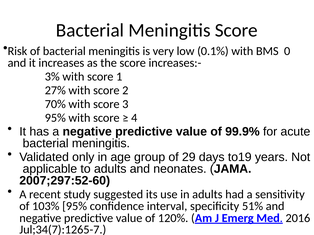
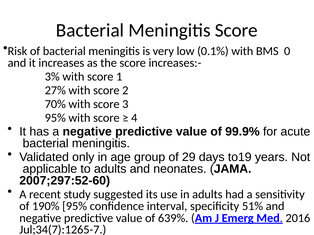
103%: 103% -> 190%
120%: 120% -> 639%
